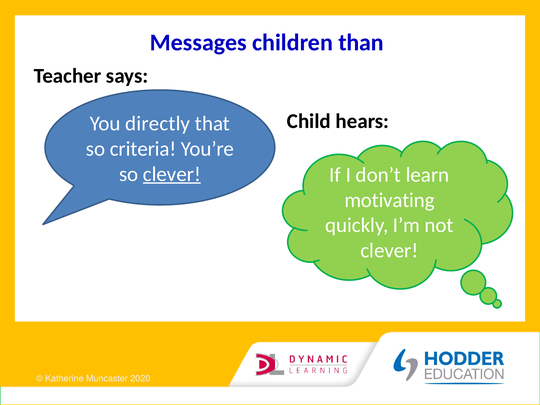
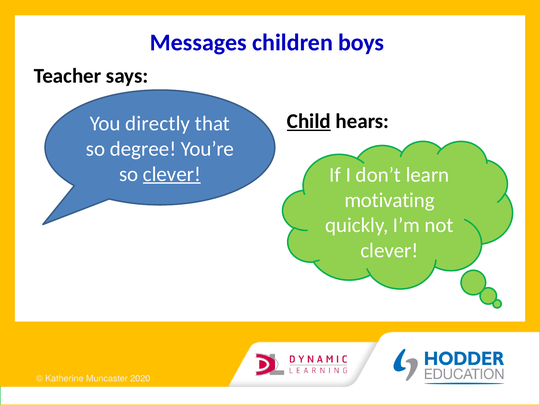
than: than -> boys
Child underline: none -> present
criteria: criteria -> degree
